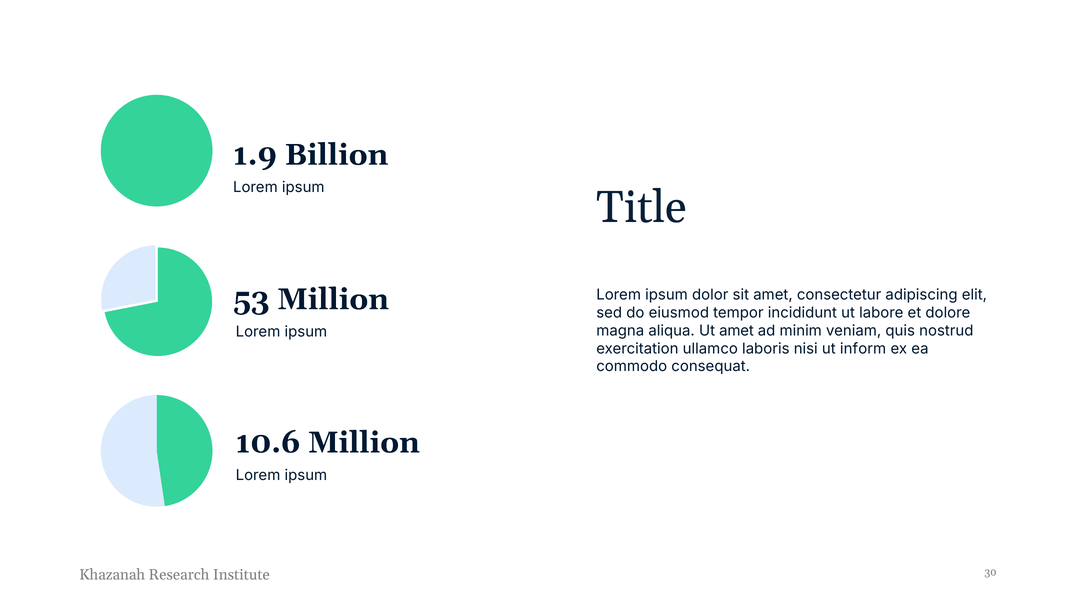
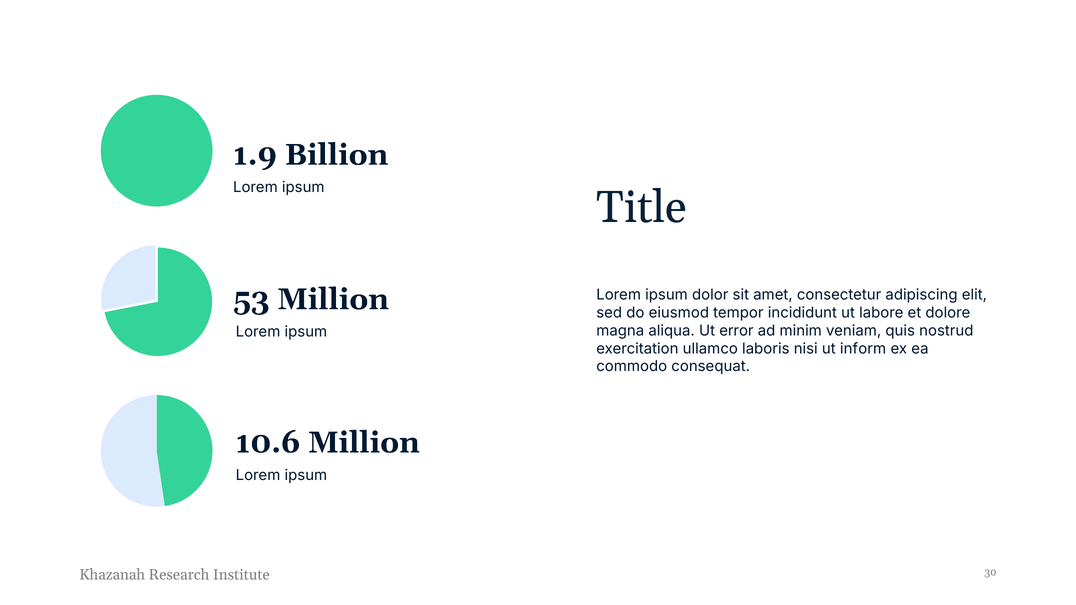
Ut amet: amet -> error
